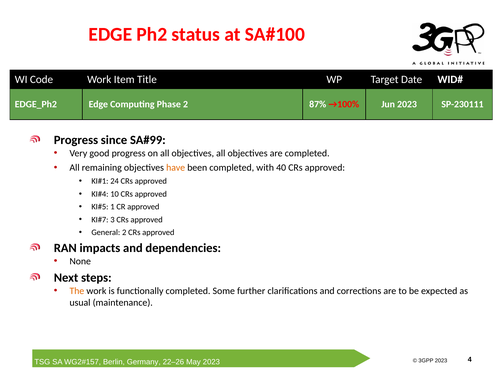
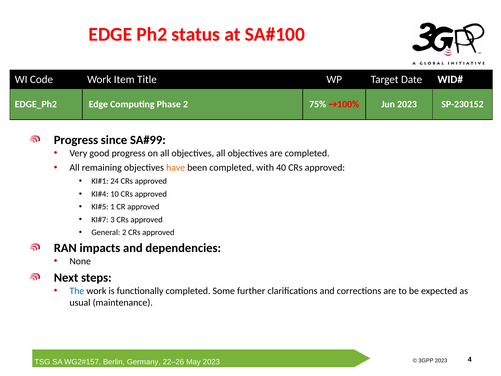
87%: 87% -> 75%
SP-230111: SP-230111 -> SP-230152
The colour: orange -> blue
